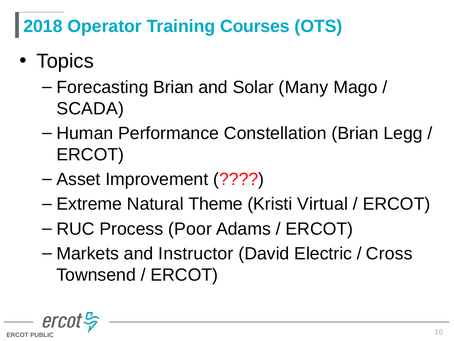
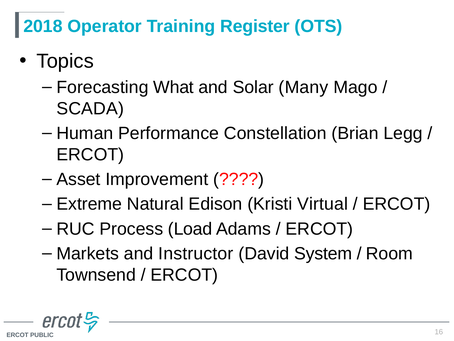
Courses: Courses -> Register
Forecasting Brian: Brian -> What
Theme: Theme -> Edison
Poor: Poor -> Load
Electric: Electric -> System
Cross: Cross -> Room
